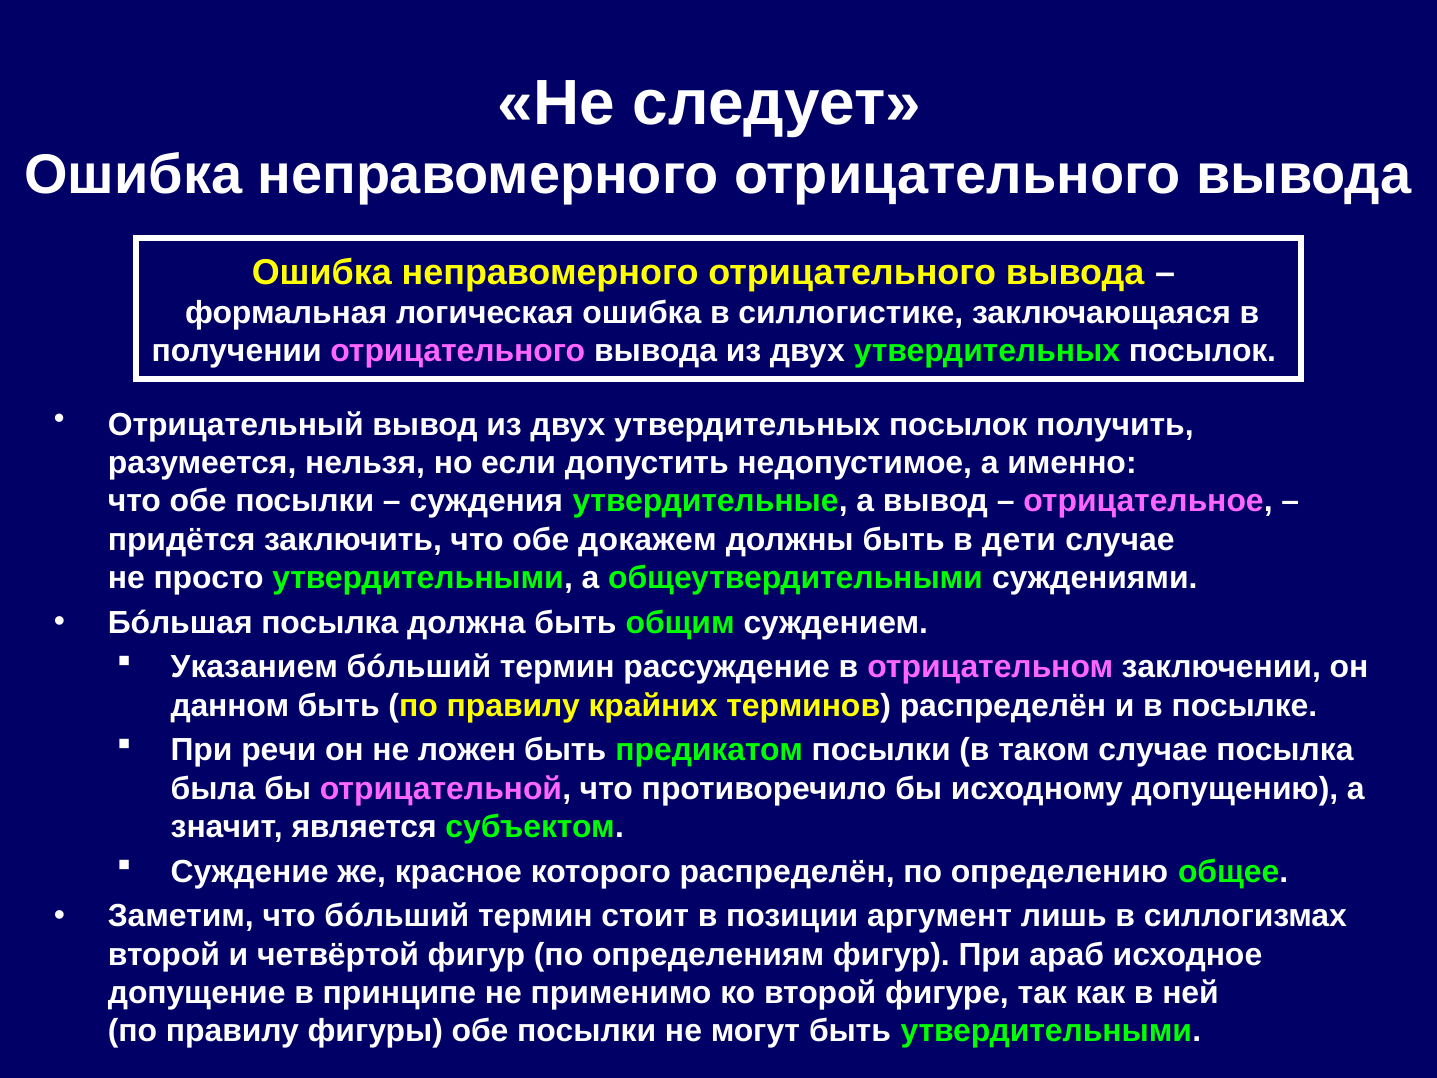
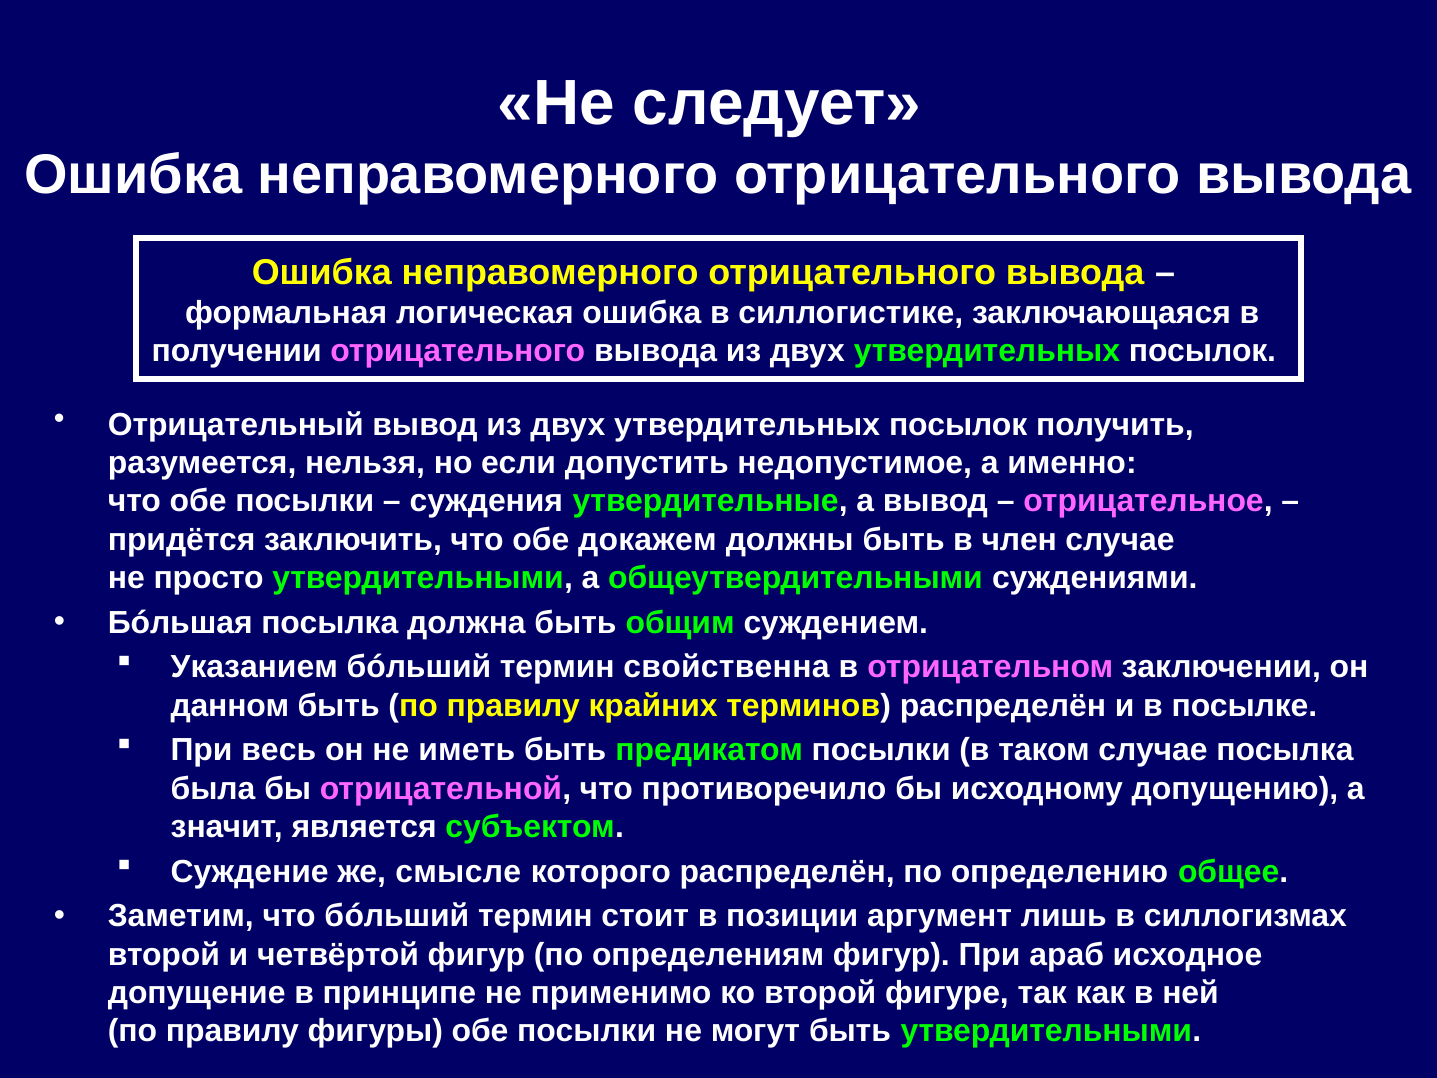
дети: дети -> член
рассуждение: рассуждение -> свойственна
речи: речи -> весь
ложен: ложен -> иметь
красное: красное -> смысле
